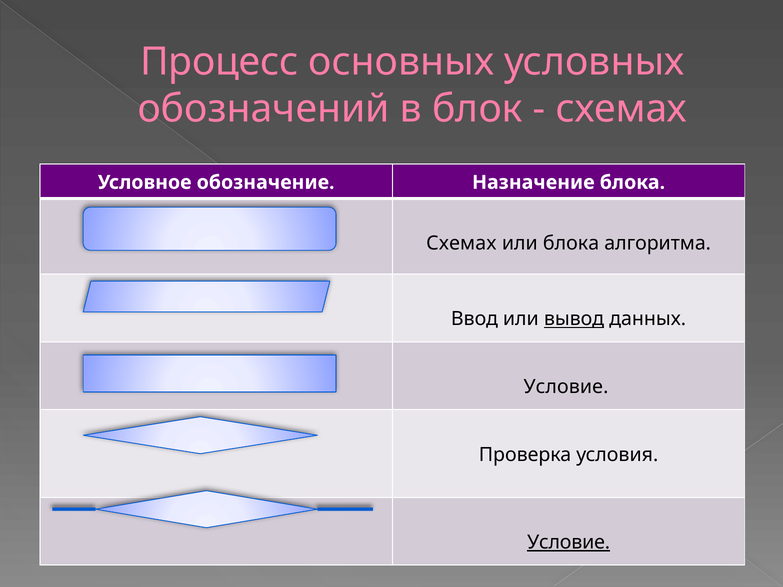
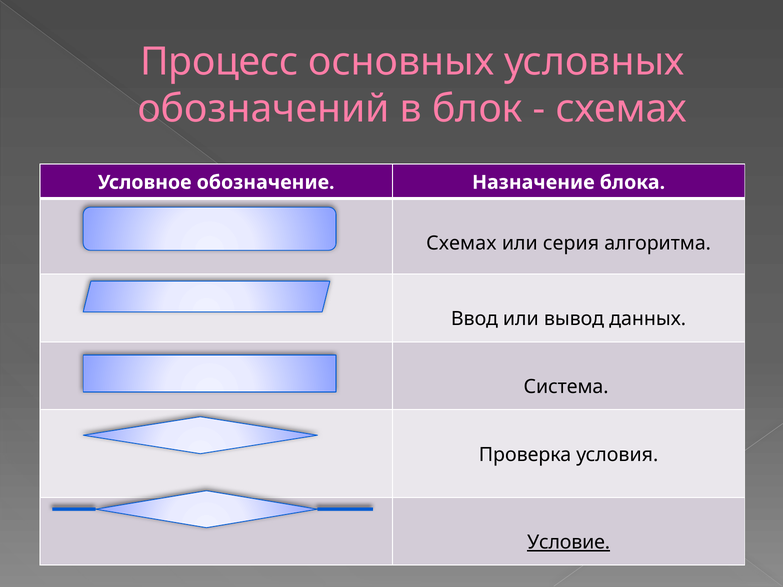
или блока: блока -> серия
вывод underline: present -> none
Условие at (566, 387): Условие -> Система
